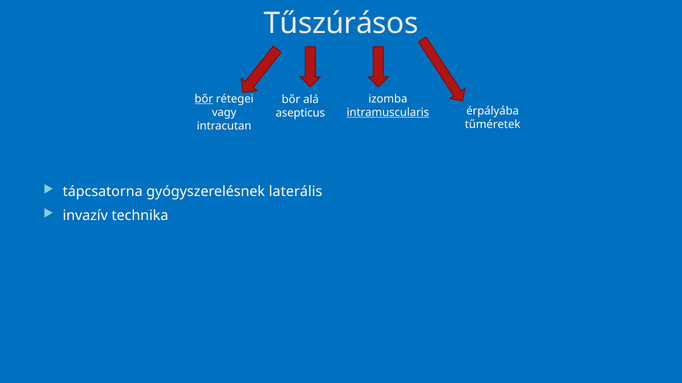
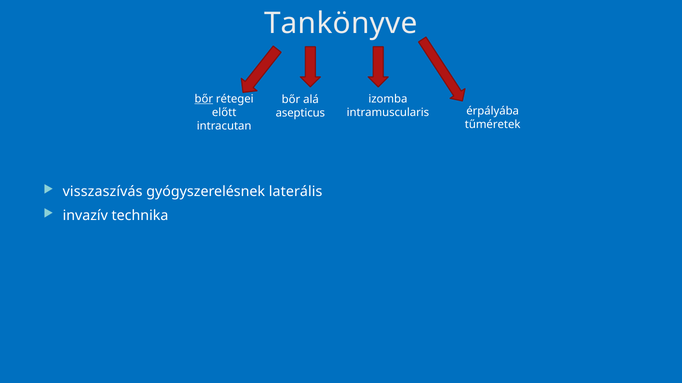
Tűszúrásos: Tűszúrásos -> Tankönyve
intramuscularis underline: present -> none
vagy: vagy -> előtt
tápcsatorna: tápcsatorna -> visszaszívás
